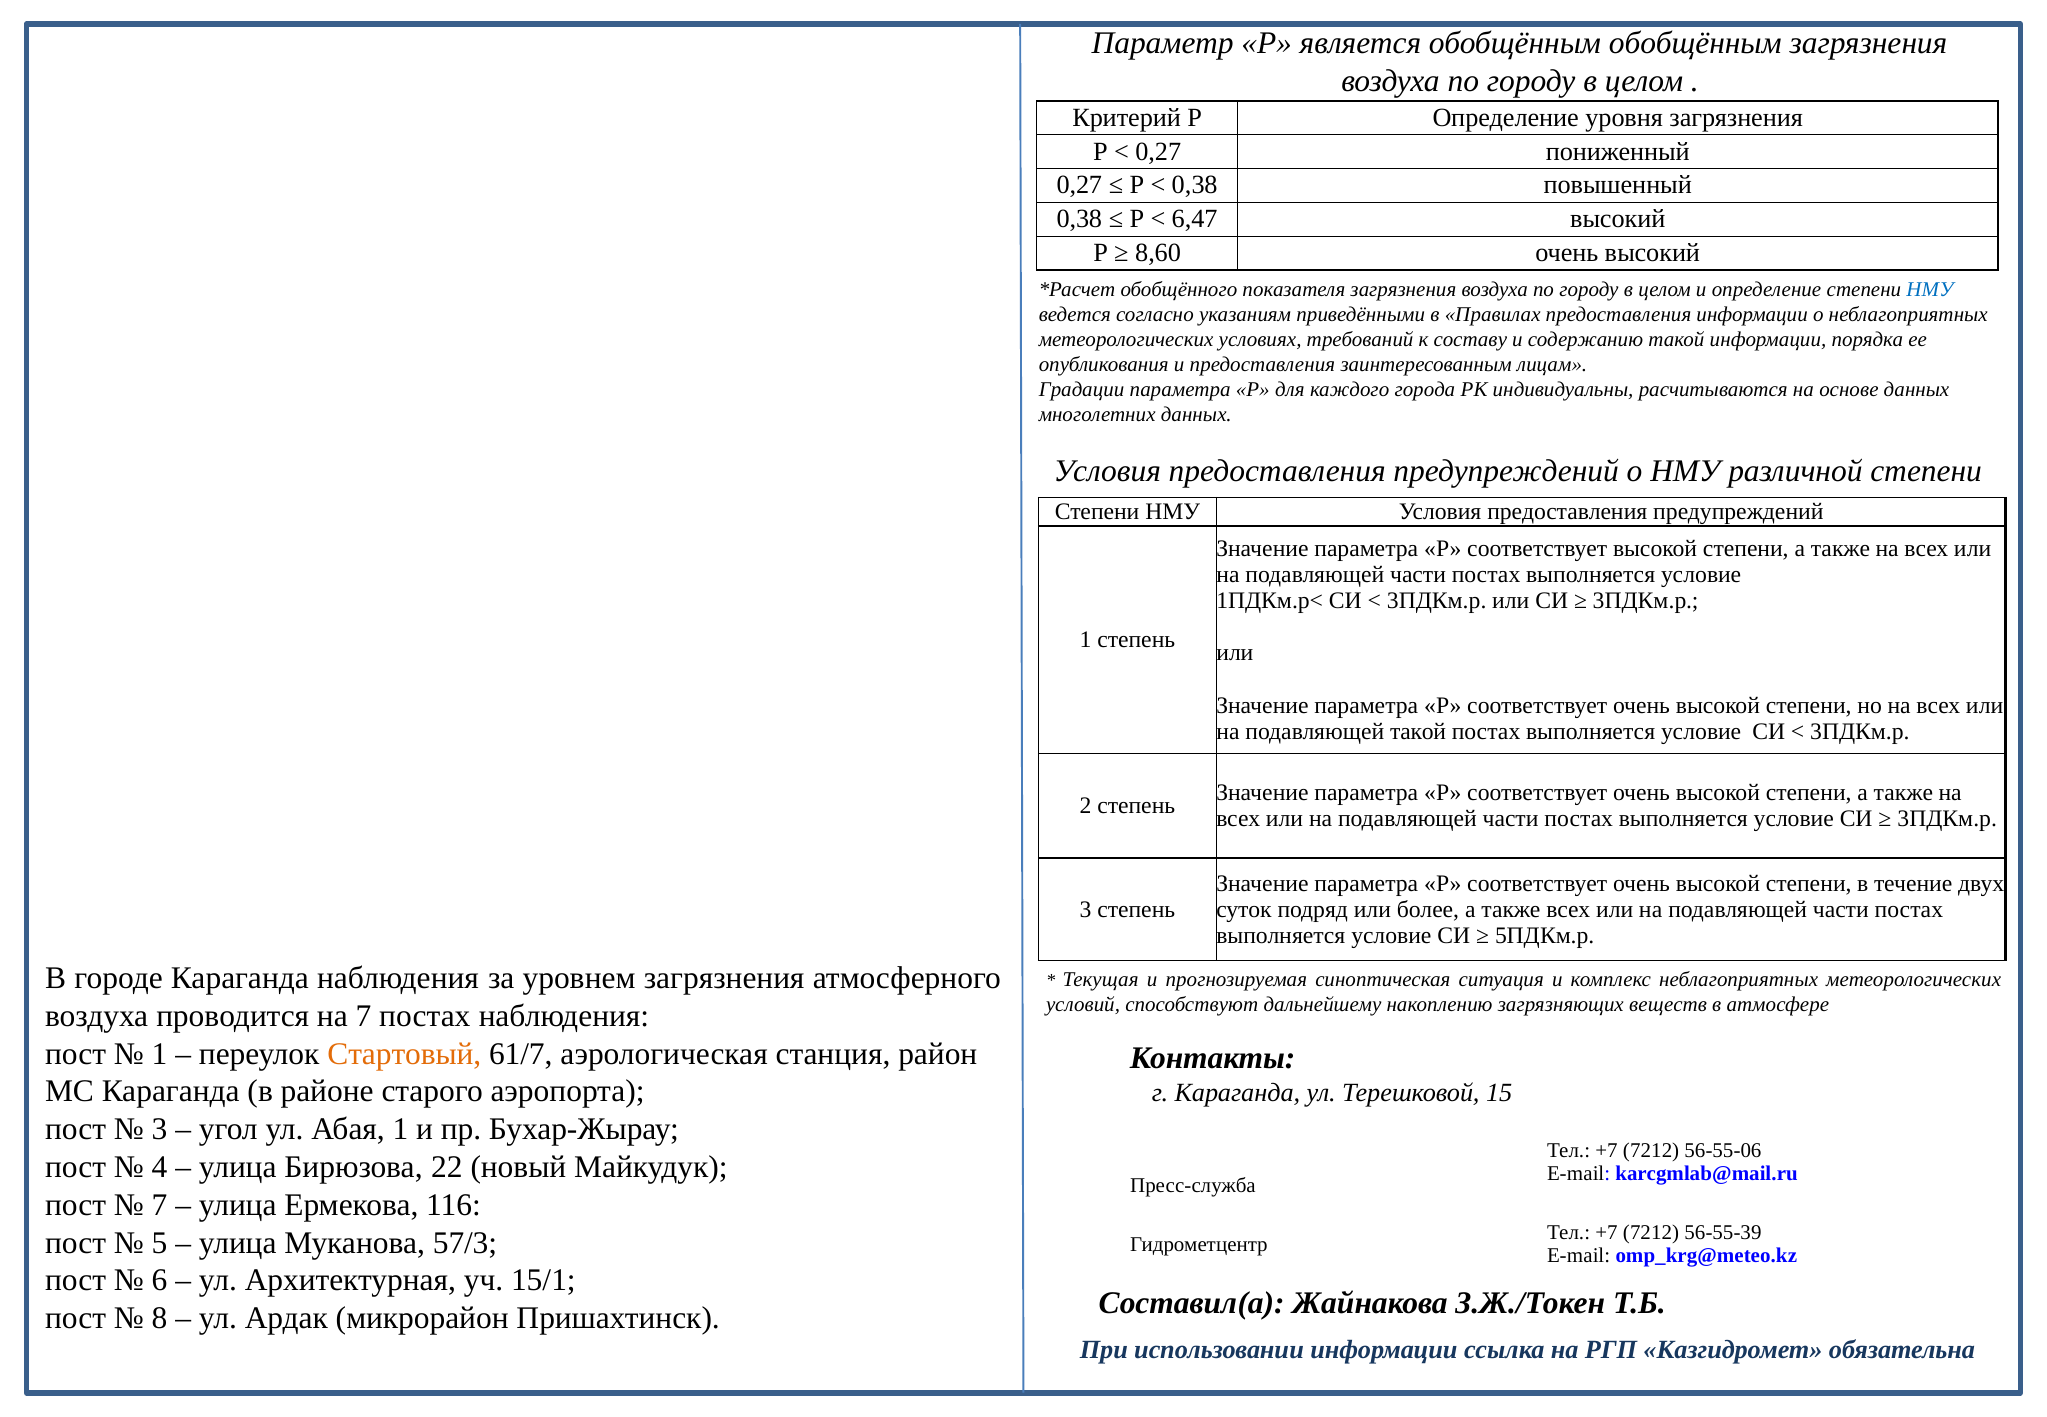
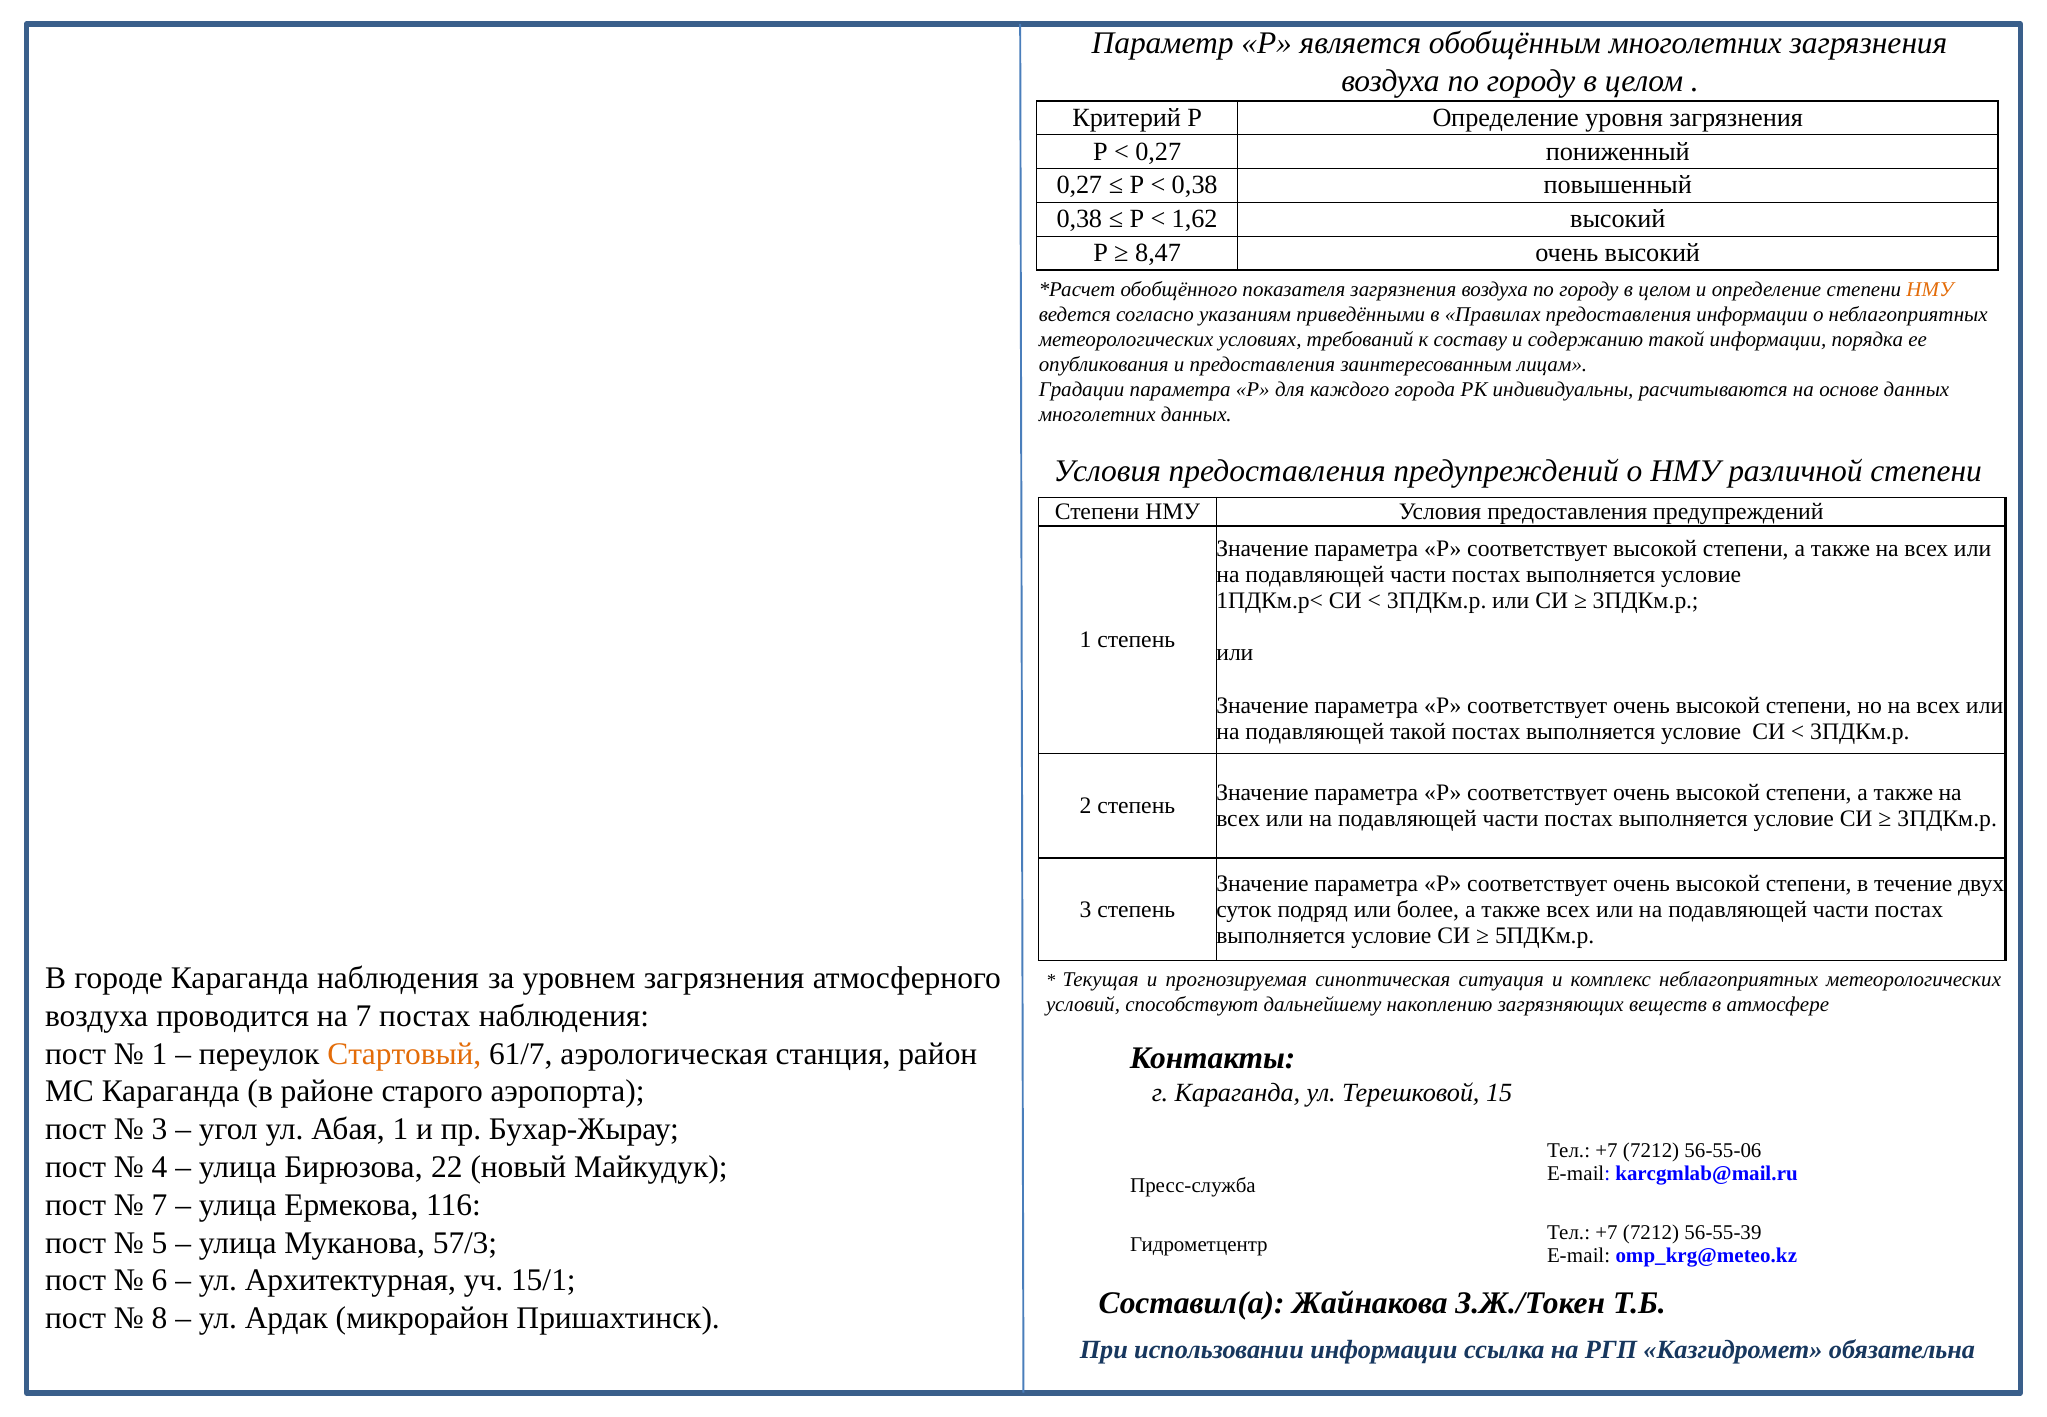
обобщённым обобщённым: обобщённым -> многолетних
6,47: 6,47 -> 1,62
8,60: 8,60 -> 8,47
НМУ at (1930, 289) colour: blue -> orange
